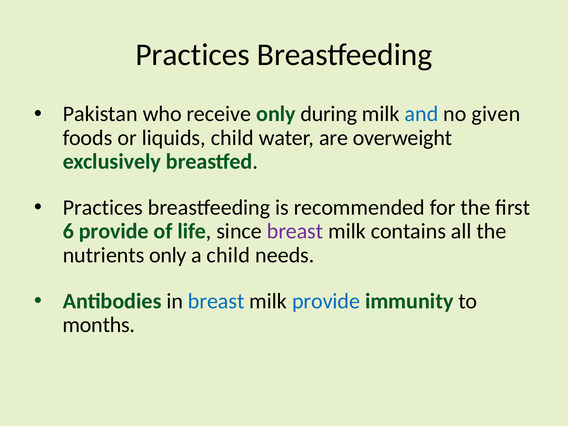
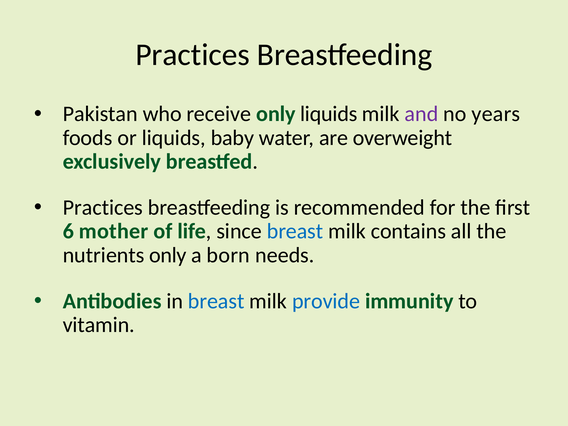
only during: during -> liquids
and colour: blue -> purple
given: given -> years
liquids child: child -> baby
6 provide: provide -> mother
breast at (295, 231) colour: purple -> blue
a child: child -> born
months: months -> vitamin
